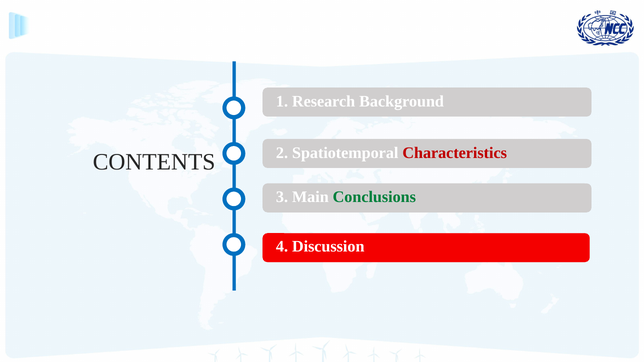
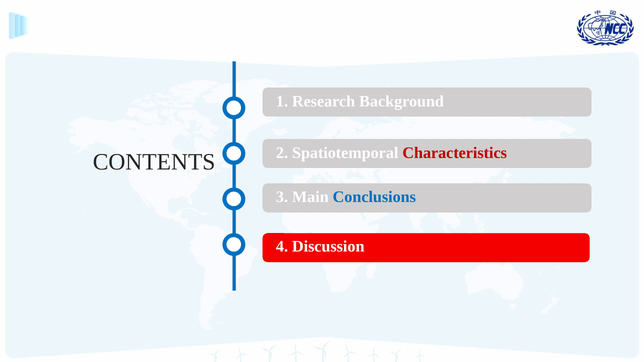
Conclusions colour: green -> blue
